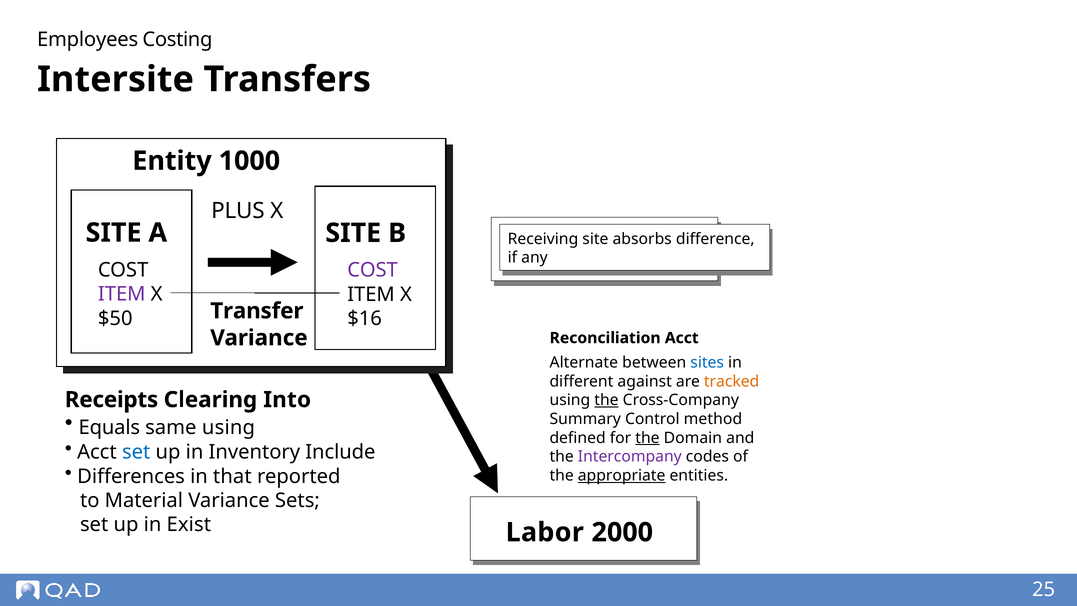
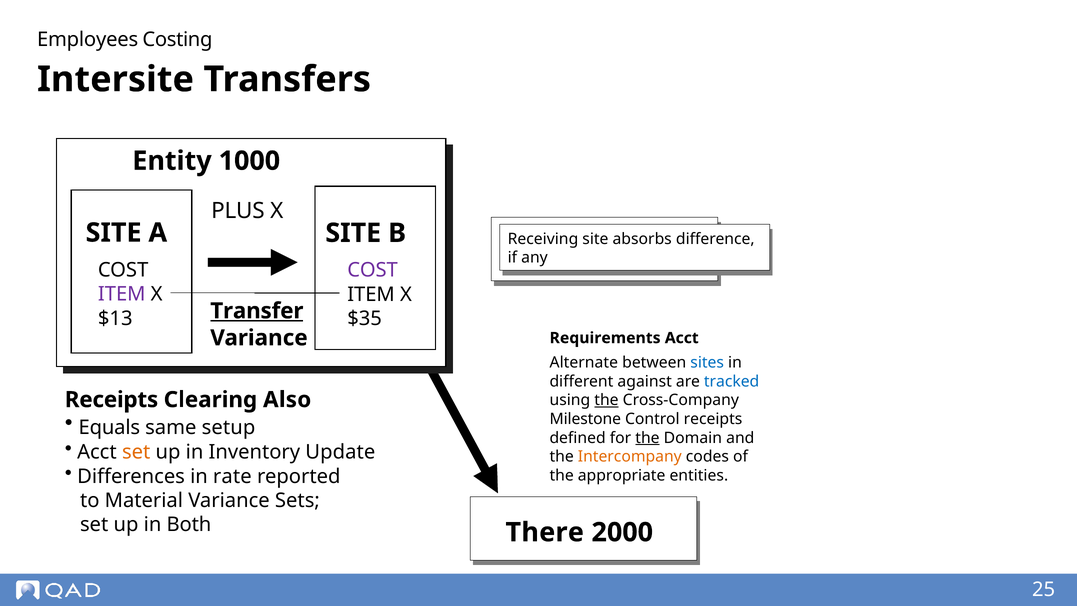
Transfer underline: none -> present
$50: $50 -> $13
$16: $16 -> $35
Reconciliation: Reconciliation -> Requirements
tracked colour: orange -> blue
Into: Into -> Also
Summary: Summary -> Milestone
Control method: method -> receipts
same using: using -> setup
set at (136, 452) colour: blue -> orange
Include: Include -> Update
Intercompany colour: purple -> orange
that: that -> rate
appropriate underline: present -> none
Exist: Exist -> Both
Labor: Labor -> There
